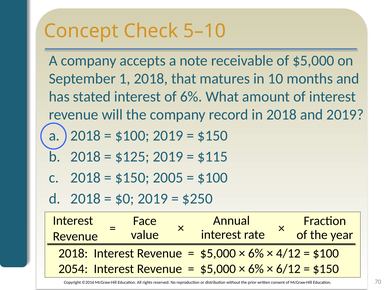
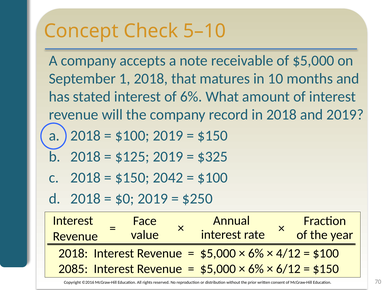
$115: $115 -> $325
2005: 2005 -> 2042
2054: 2054 -> 2085
